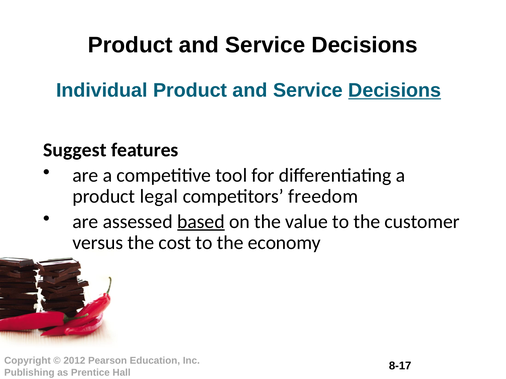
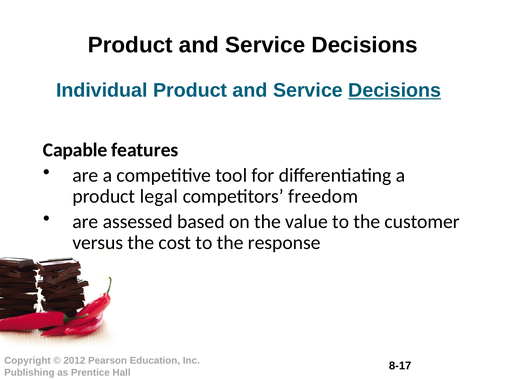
Suggest: Suggest -> Capable
based underline: present -> none
economy: economy -> response
